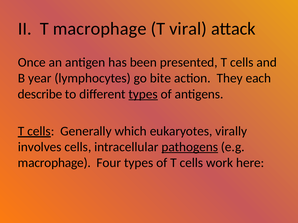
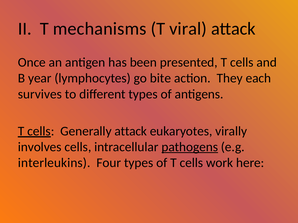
T macrophage: macrophage -> mechanisms
describe: describe -> survives
types at (143, 94) underline: present -> none
Generally which: which -> attack
macrophage at (54, 163): macrophage -> interleukins
